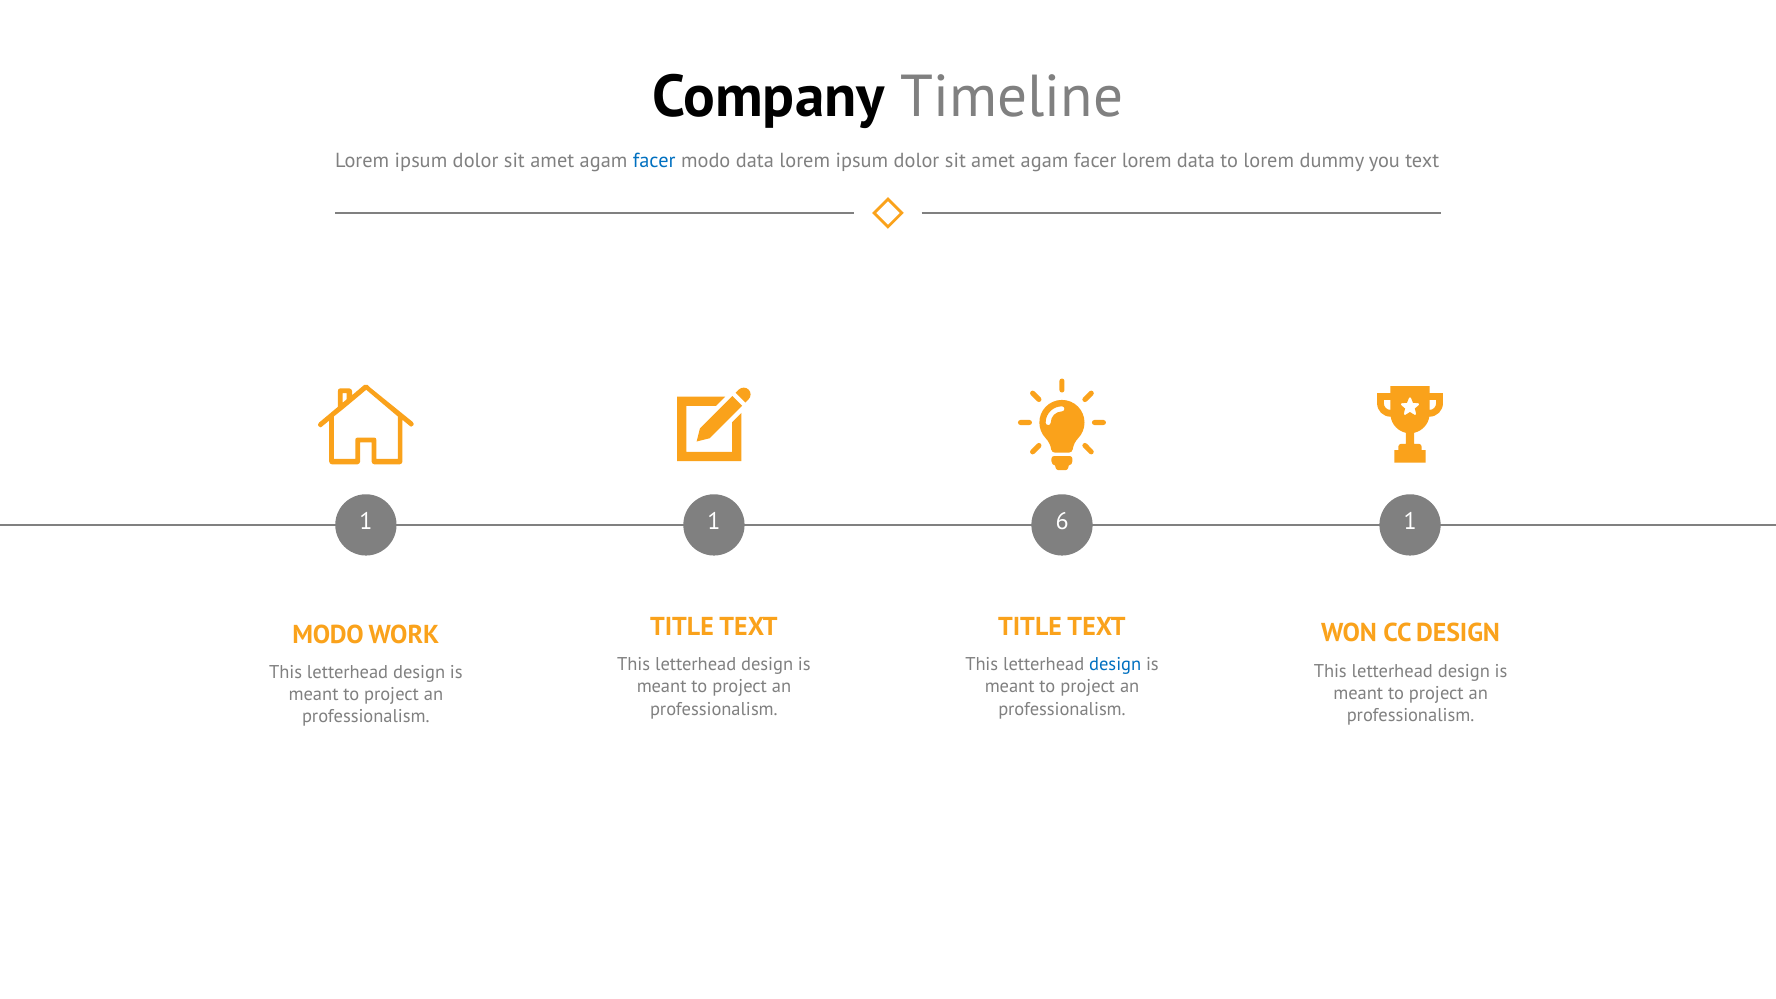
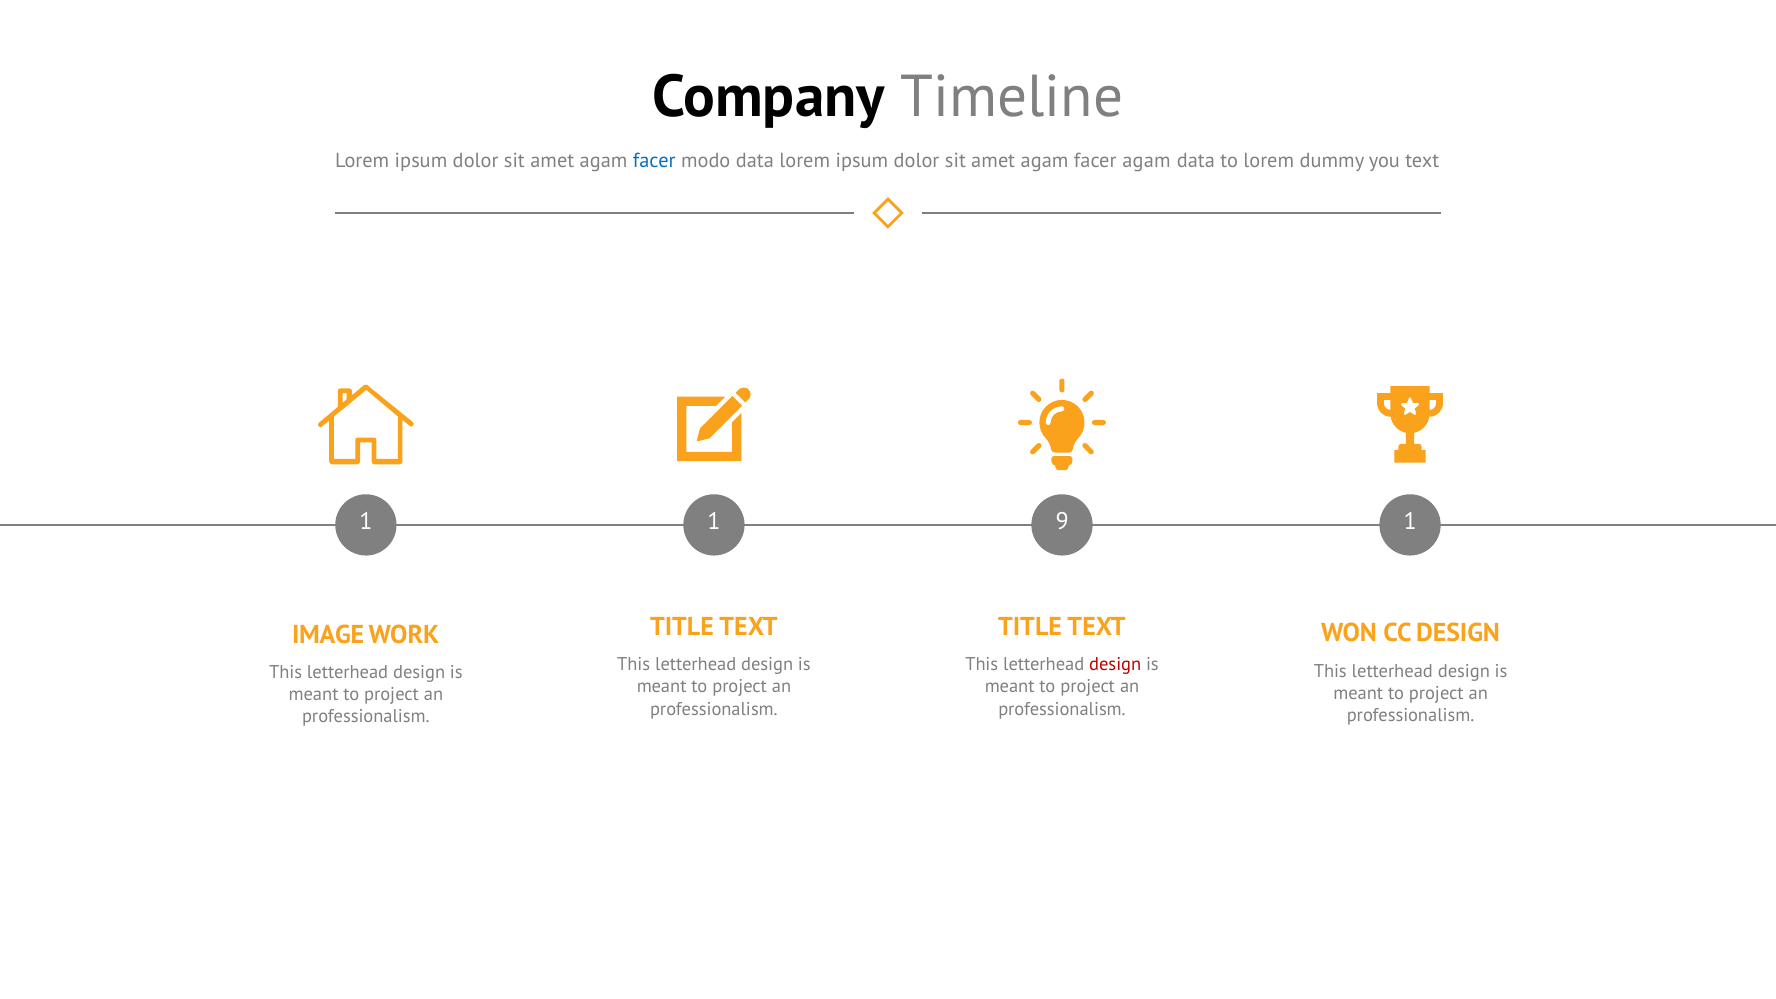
facer lorem: lorem -> agam
6: 6 -> 9
MODO at (328, 635): MODO -> IMAGE
design at (1115, 665) colour: blue -> red
